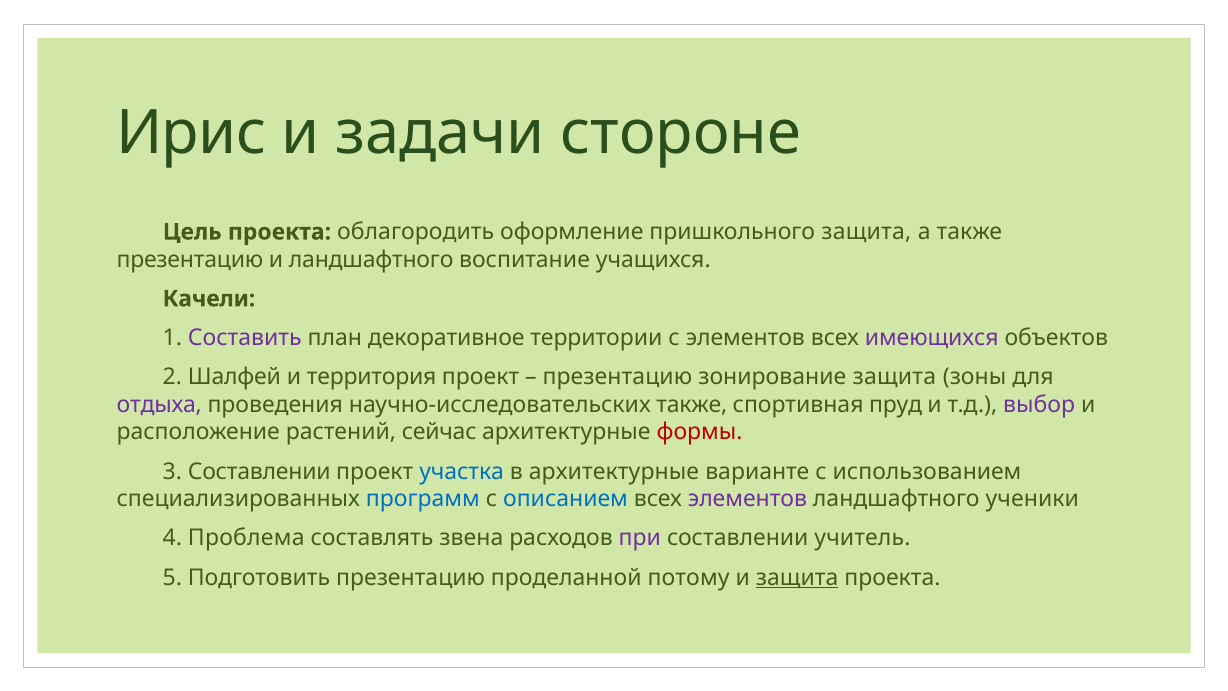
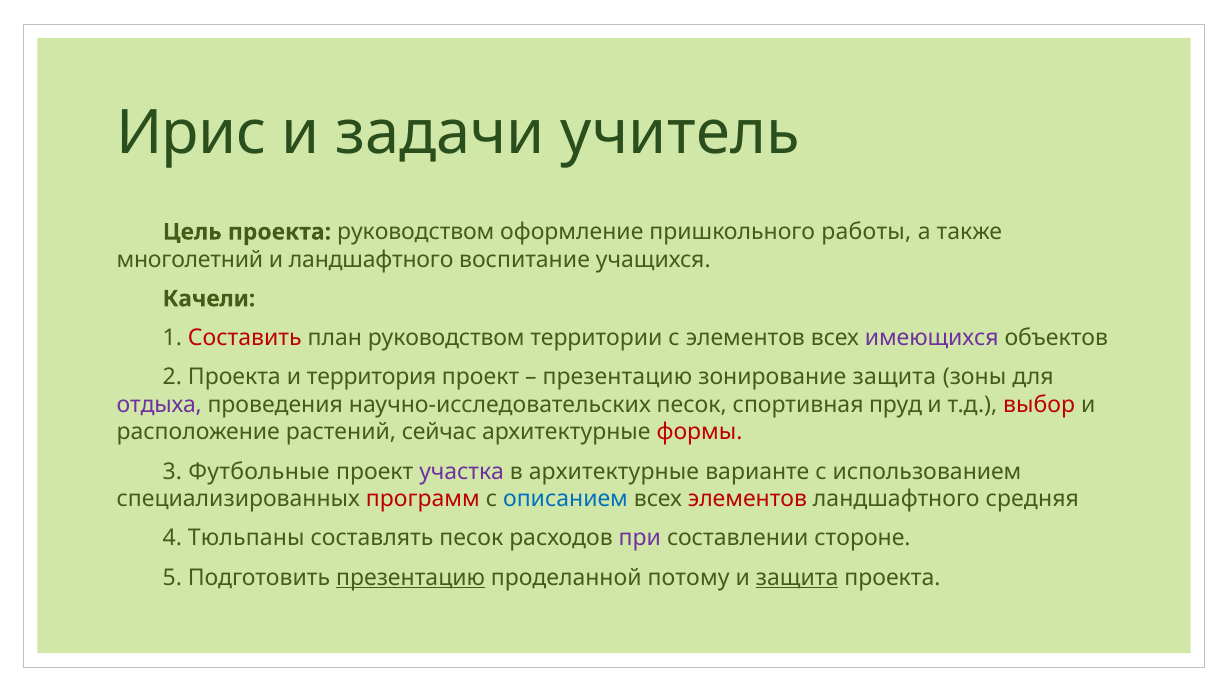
стороне: стороне -> учитель
проекта облагородить: облагородить -> руководством
пришкольного защита: защита -> работы
презентацию at (190, 259): презентацию -> многолетний
Составить colour: purple -> red
план декоративное: декоративное -> руководством
2 Шалфей: Шалфей -> Проекта
научно-исследовательских также: также -> песок
выбор colour: purple -> red
3 Составлении: Составлении -> Футбольные
участка colour: blue -> purple
программ colour: blue -> red
элементов at (747, 499) colour: purple -> red
ученики: ученики -> средняя
Проблема: Проблема -> Тюльпаны
составлять звена: звена -> песок
учитель: учитель -> стороне
презентацию at (411, 577) underline: none -> present
